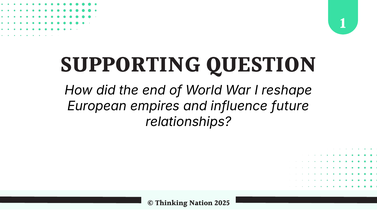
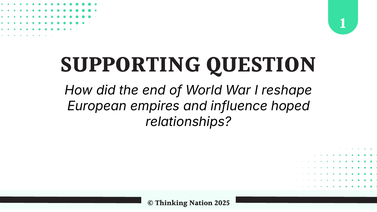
future: future -> hoped
